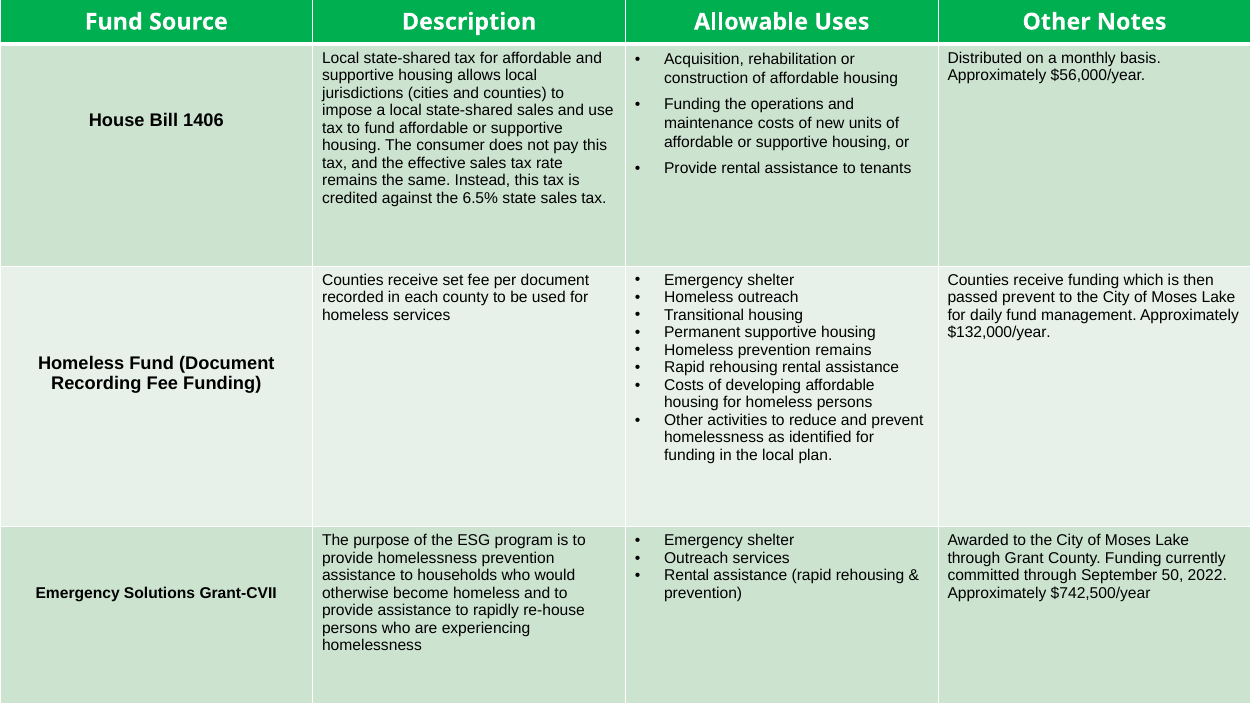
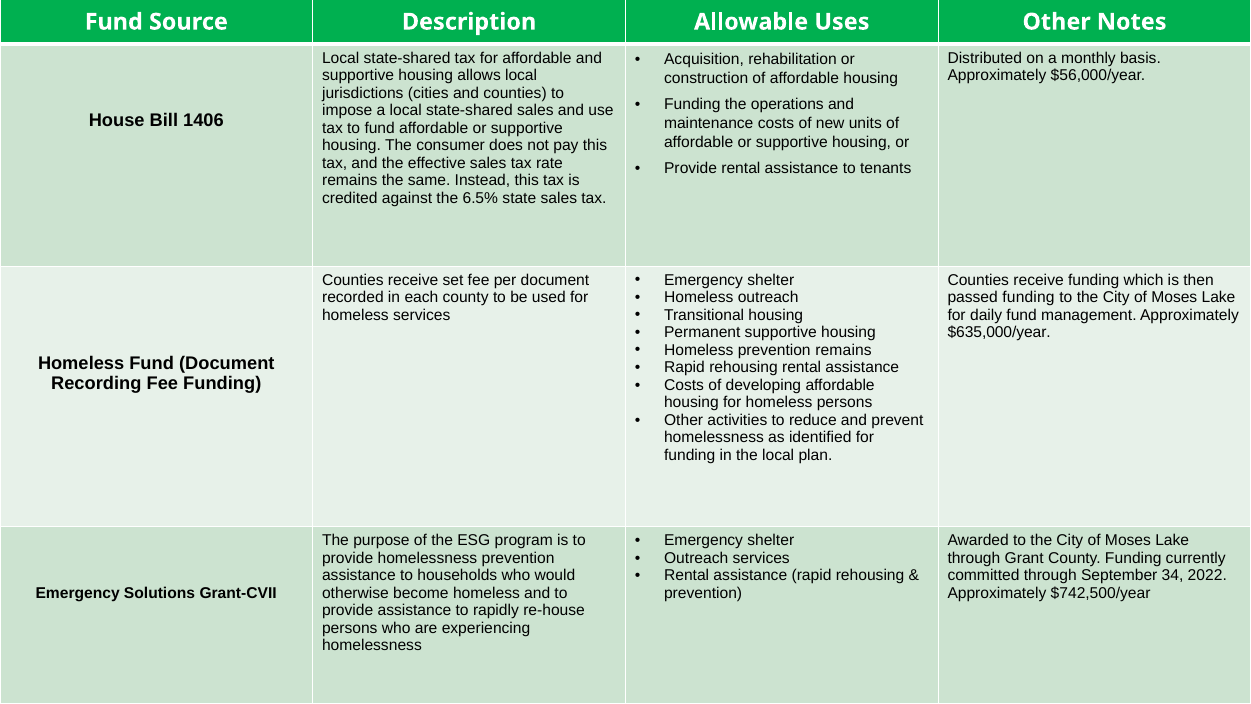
passed prevent: prevent -> funding
$132,000/year: $132,000/year -> $635,000/year
50: 50 -> 34
